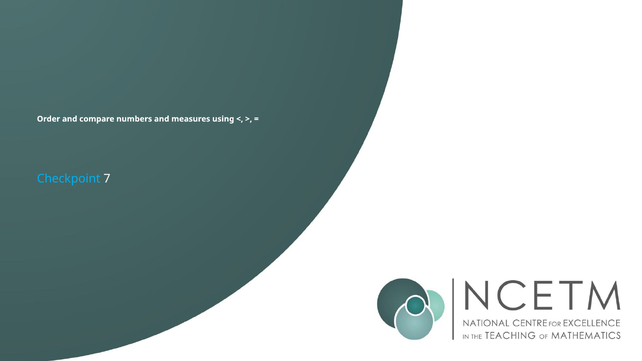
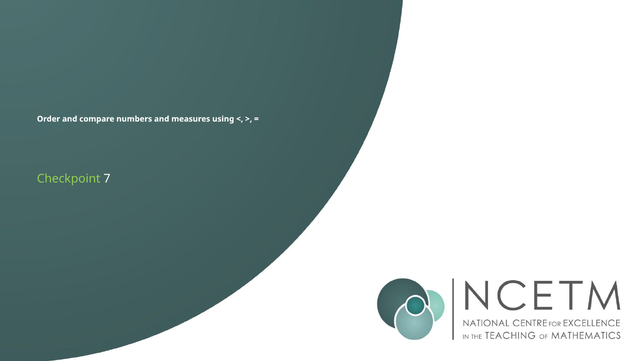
Checkpoint colour: light blue -> light green
